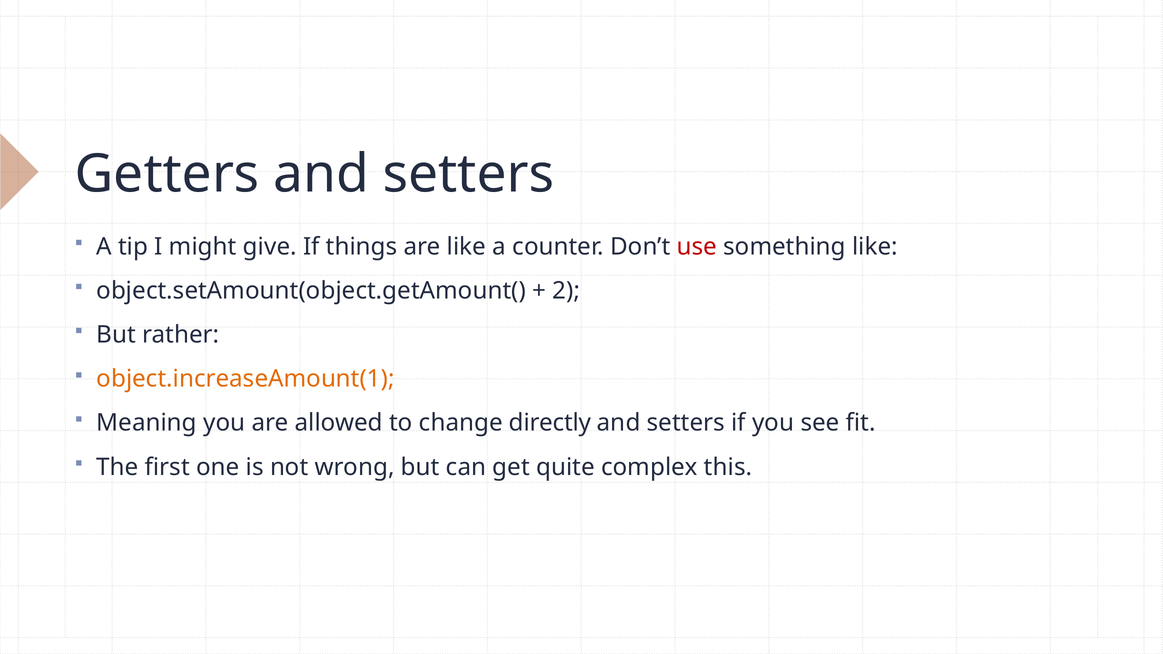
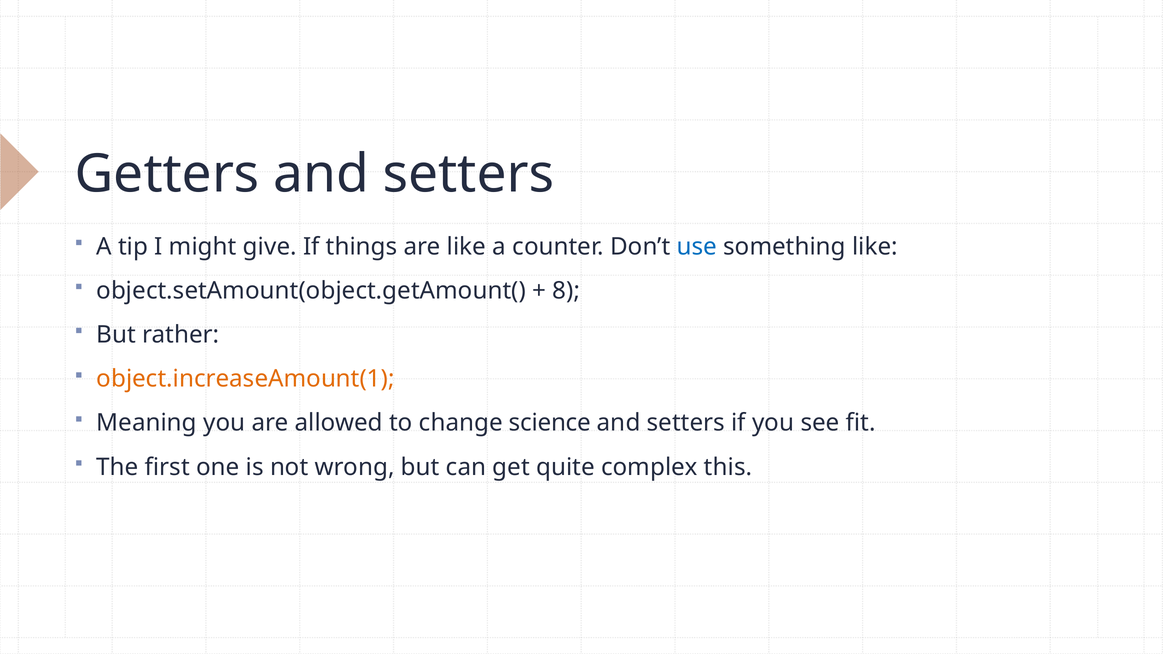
use colour: red -> blue
2: 2 -> 8
directly: directly -> science
